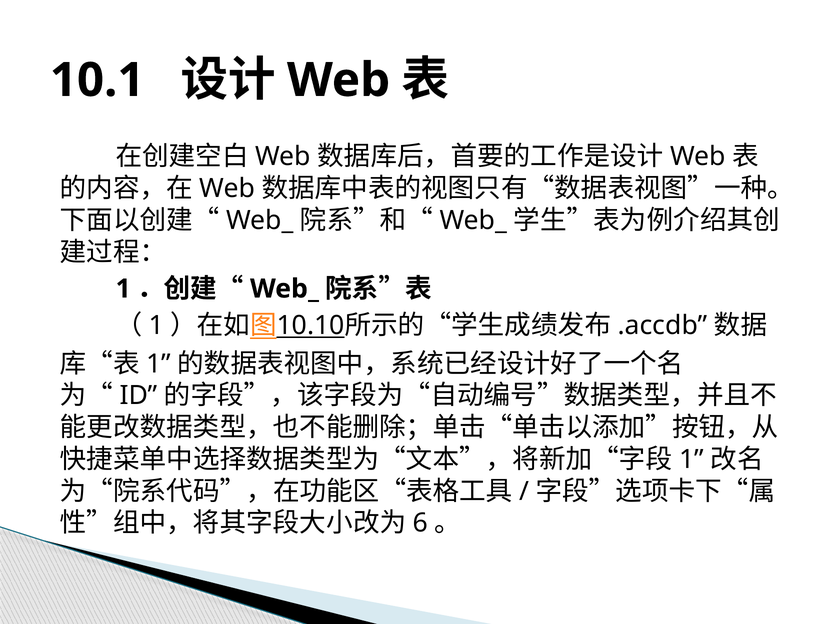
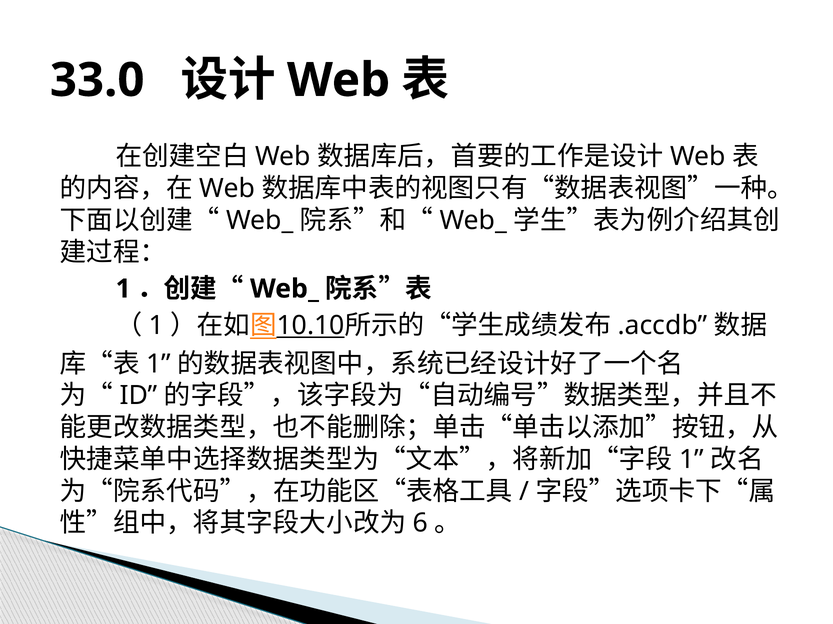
10.1: 10.1 -> 33.0
